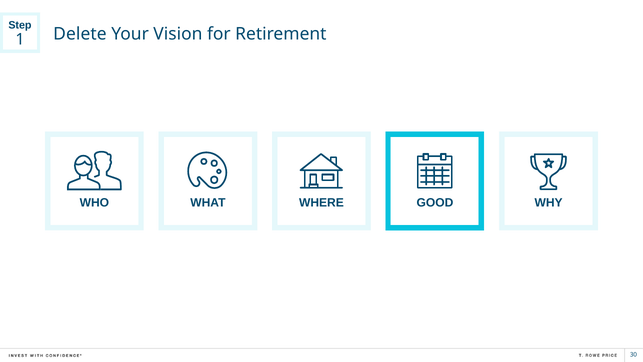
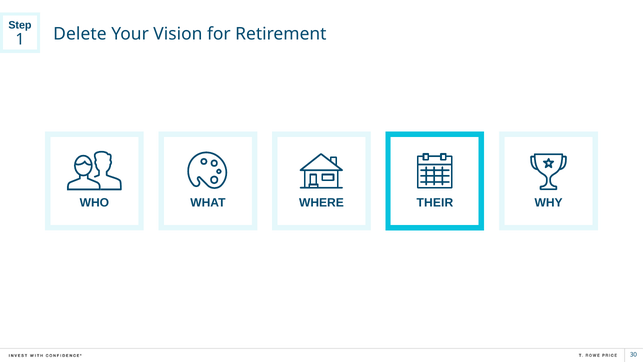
GOOD: GOOD -> THEIR
